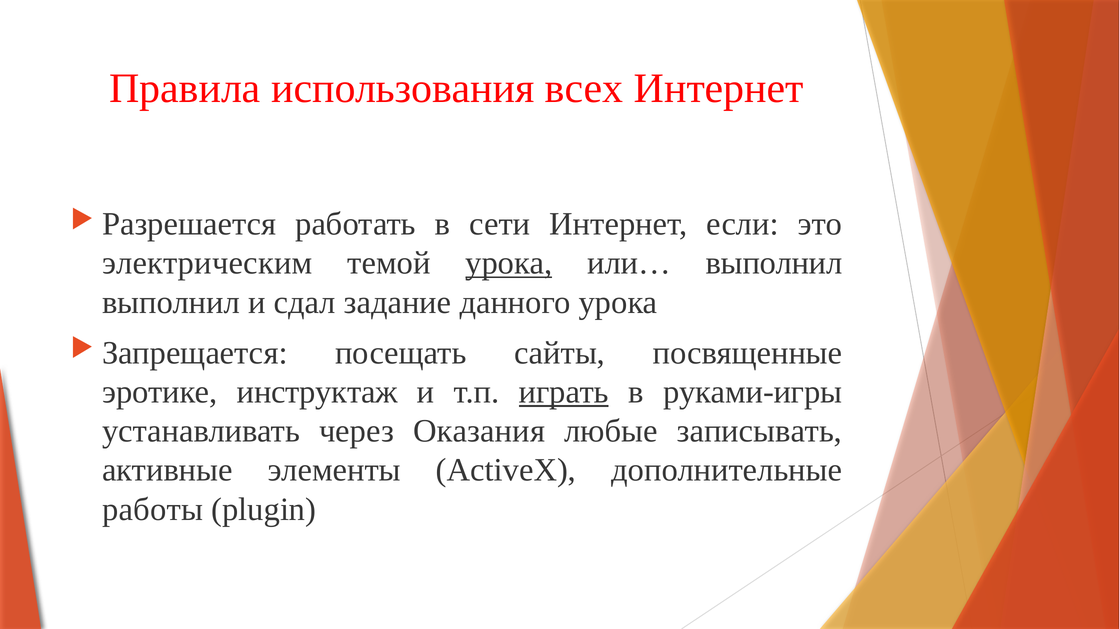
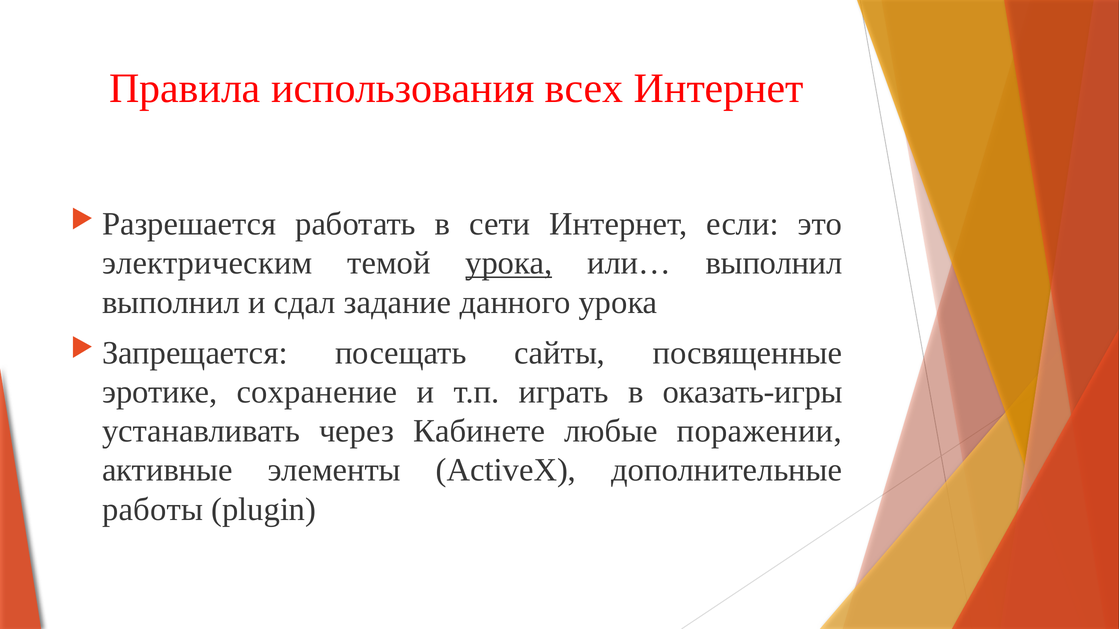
инструктаж: инструктаж -> сохранение
играть underline: present -> none
руками-игры: руками-игры -> оказать-игры
Оказания: Оказания -> Кабинете
записывать: записывать -> поражении
